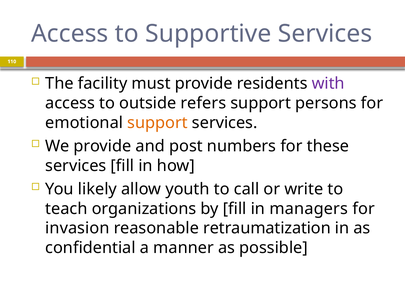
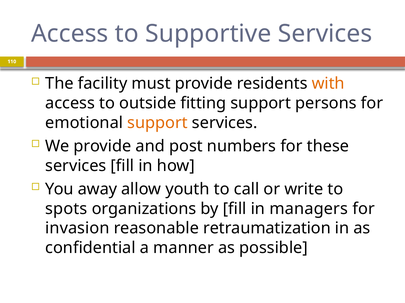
with colour: purple -> orange
refers: refers -> fitting
likely: likely -> away
teach: teach -> spots
